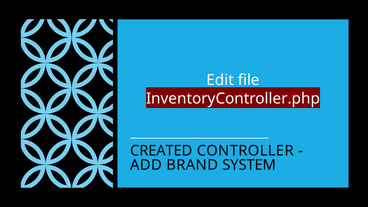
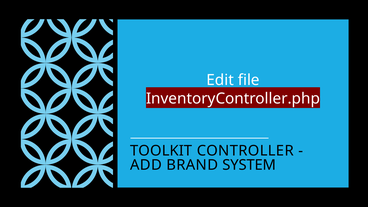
CREATED: CREATED -> TOOLKIT
